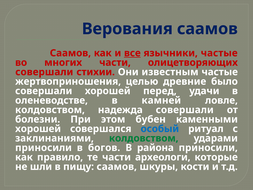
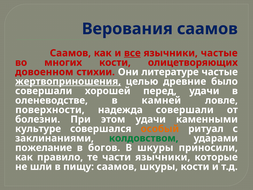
многих части: части -> кости
совершали at (44, 72): совершали -> довоенном
известным: известным -> литературе
жертвоприношения underline: none -> present
колдовством at (50, 110): колдовством -> поверхности
этом бубен: бубен -> удачи
хорошей at (38, 129): хорошей -> культуре
особый colour: blue -> orange
приносили at (43, 148): приносили -> пожелание
В района: района -> шкуры
части археологи: археологи -> язычники
